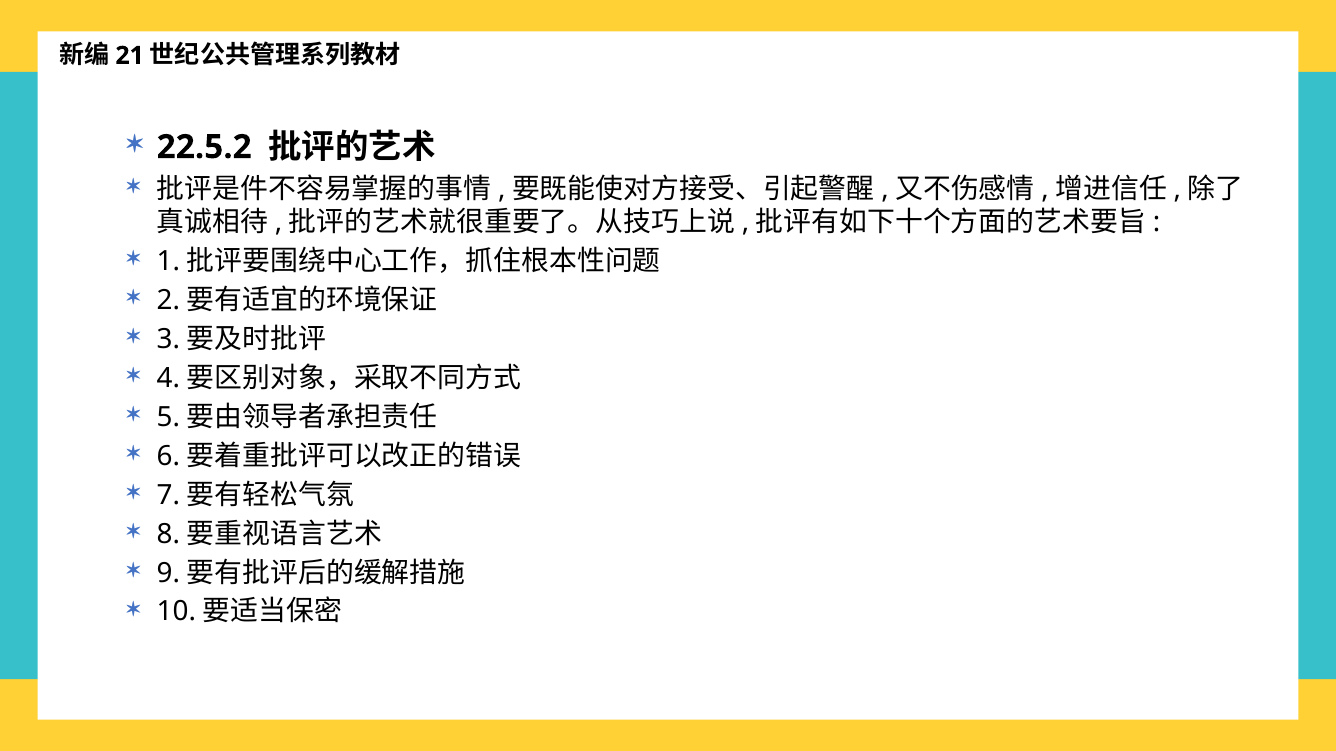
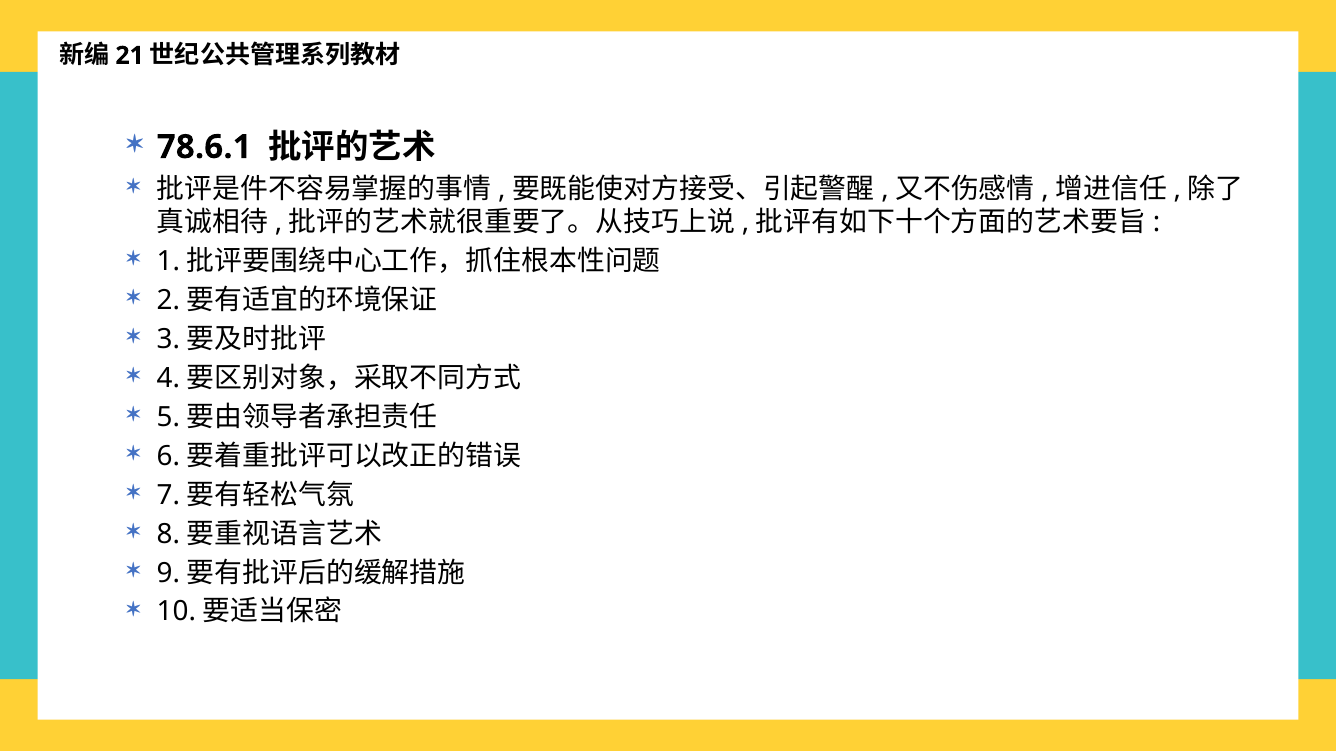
22.5.2: 22.5.2 -> 78.6.1
